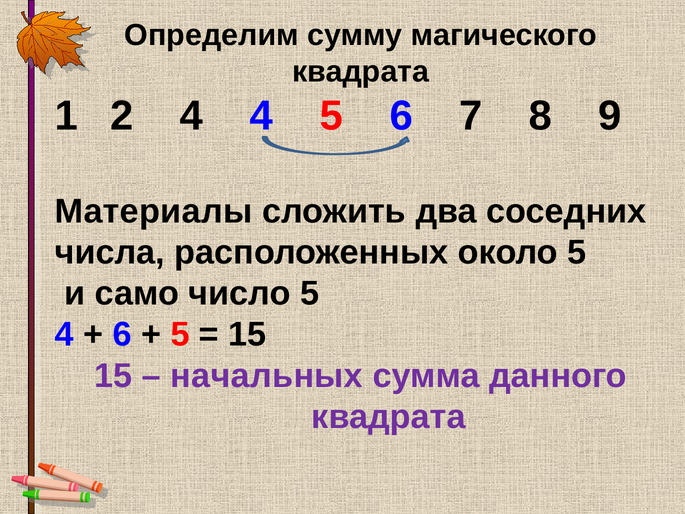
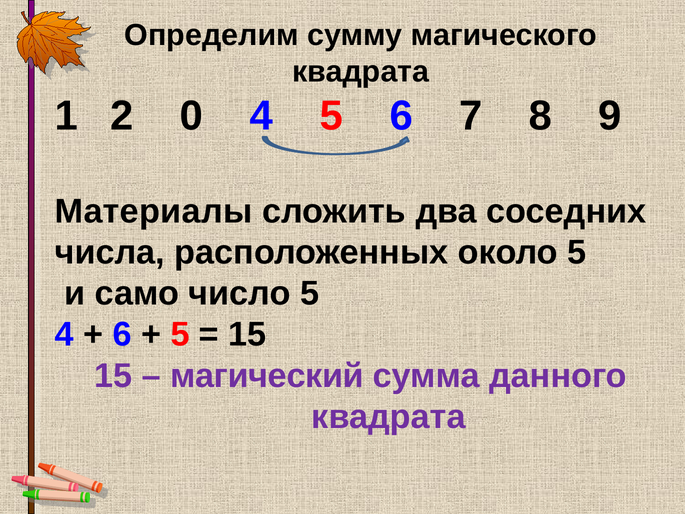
2 4: 4 -> 0
начальных: начальных -> магический
